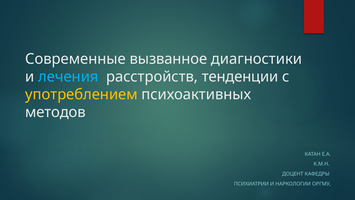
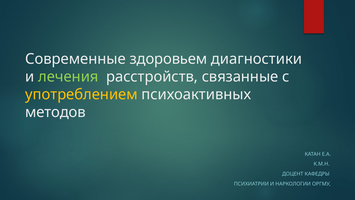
вызванное: вызванное -> здоровьем
лечения colour: light blue -> light green
тенденции: тенденции -> связанные
